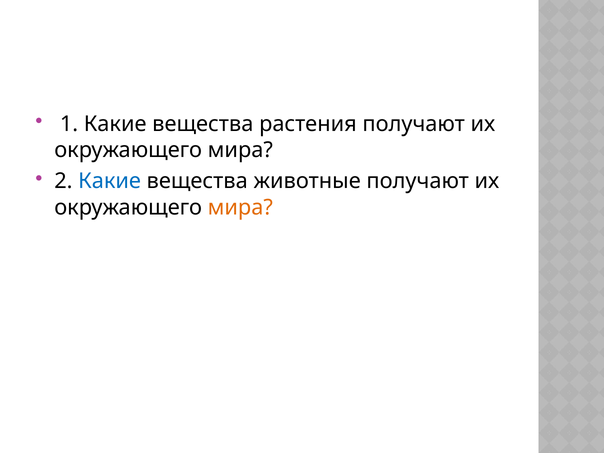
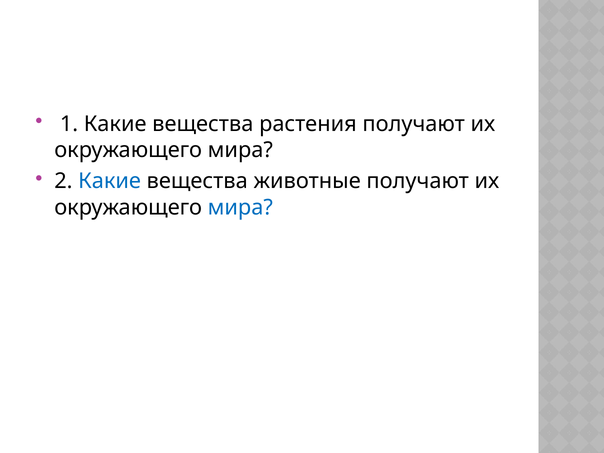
мира at (240, 207) colour: orange -> blue
